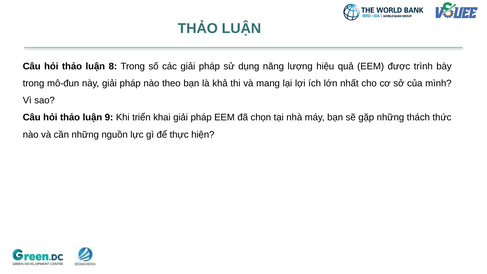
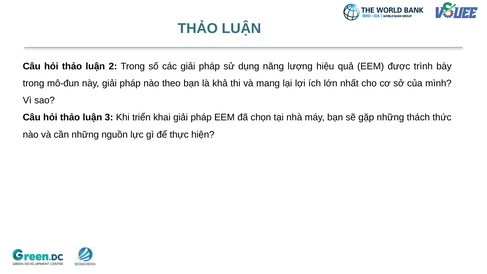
8: 8 -> 2
9: 9 -> 3
